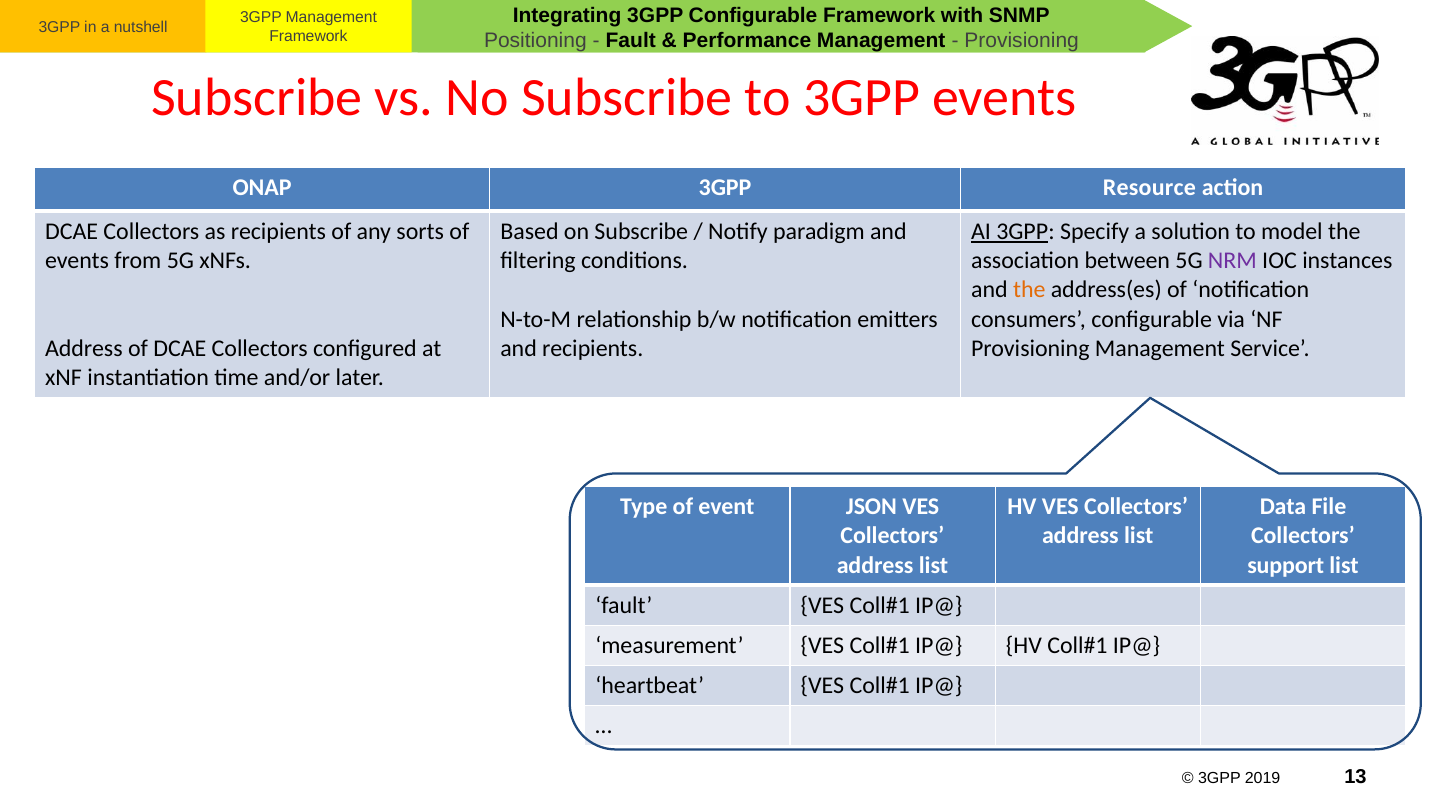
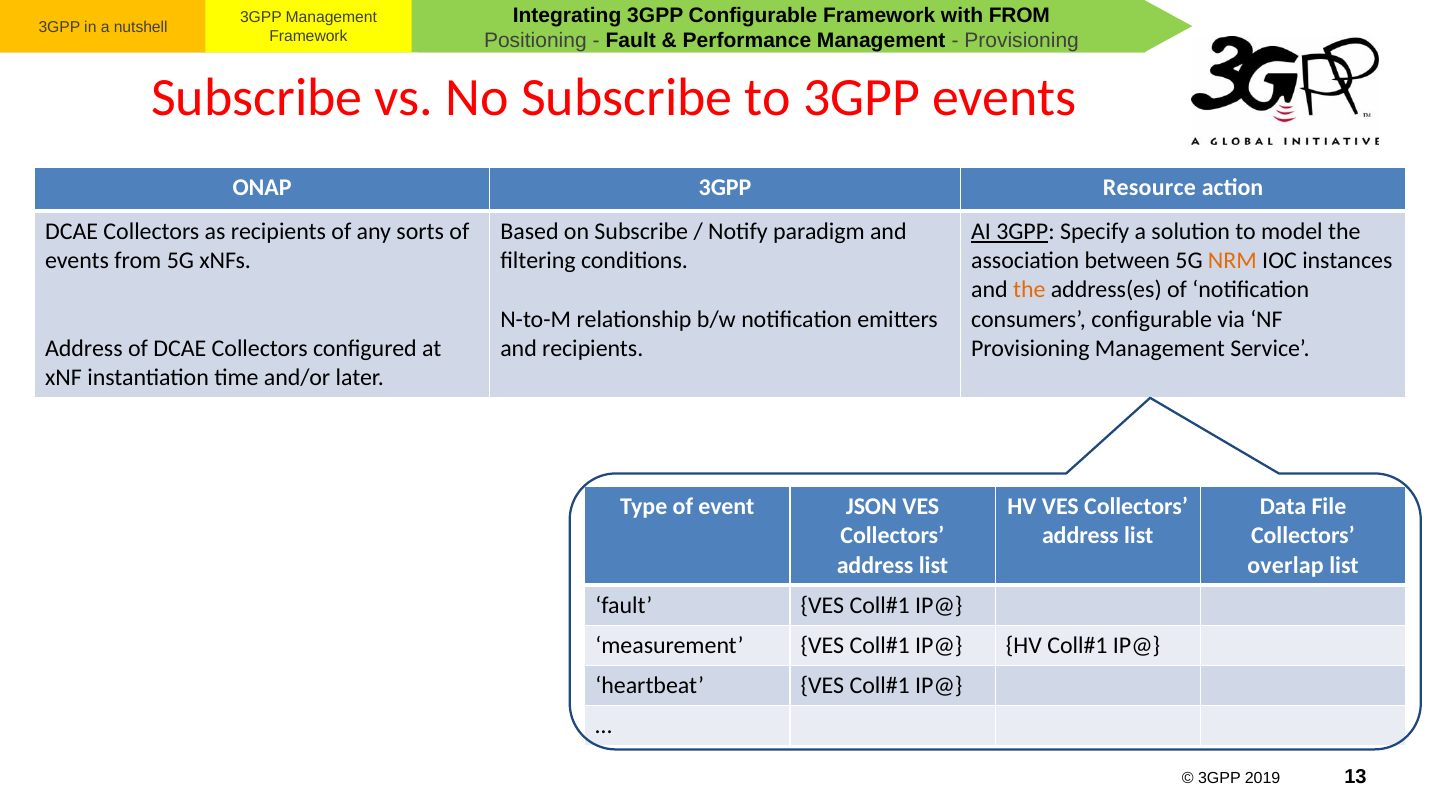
with SNMP: SNMP -> FROM
NRM colour: purple -> orange
support: support -> overlap
